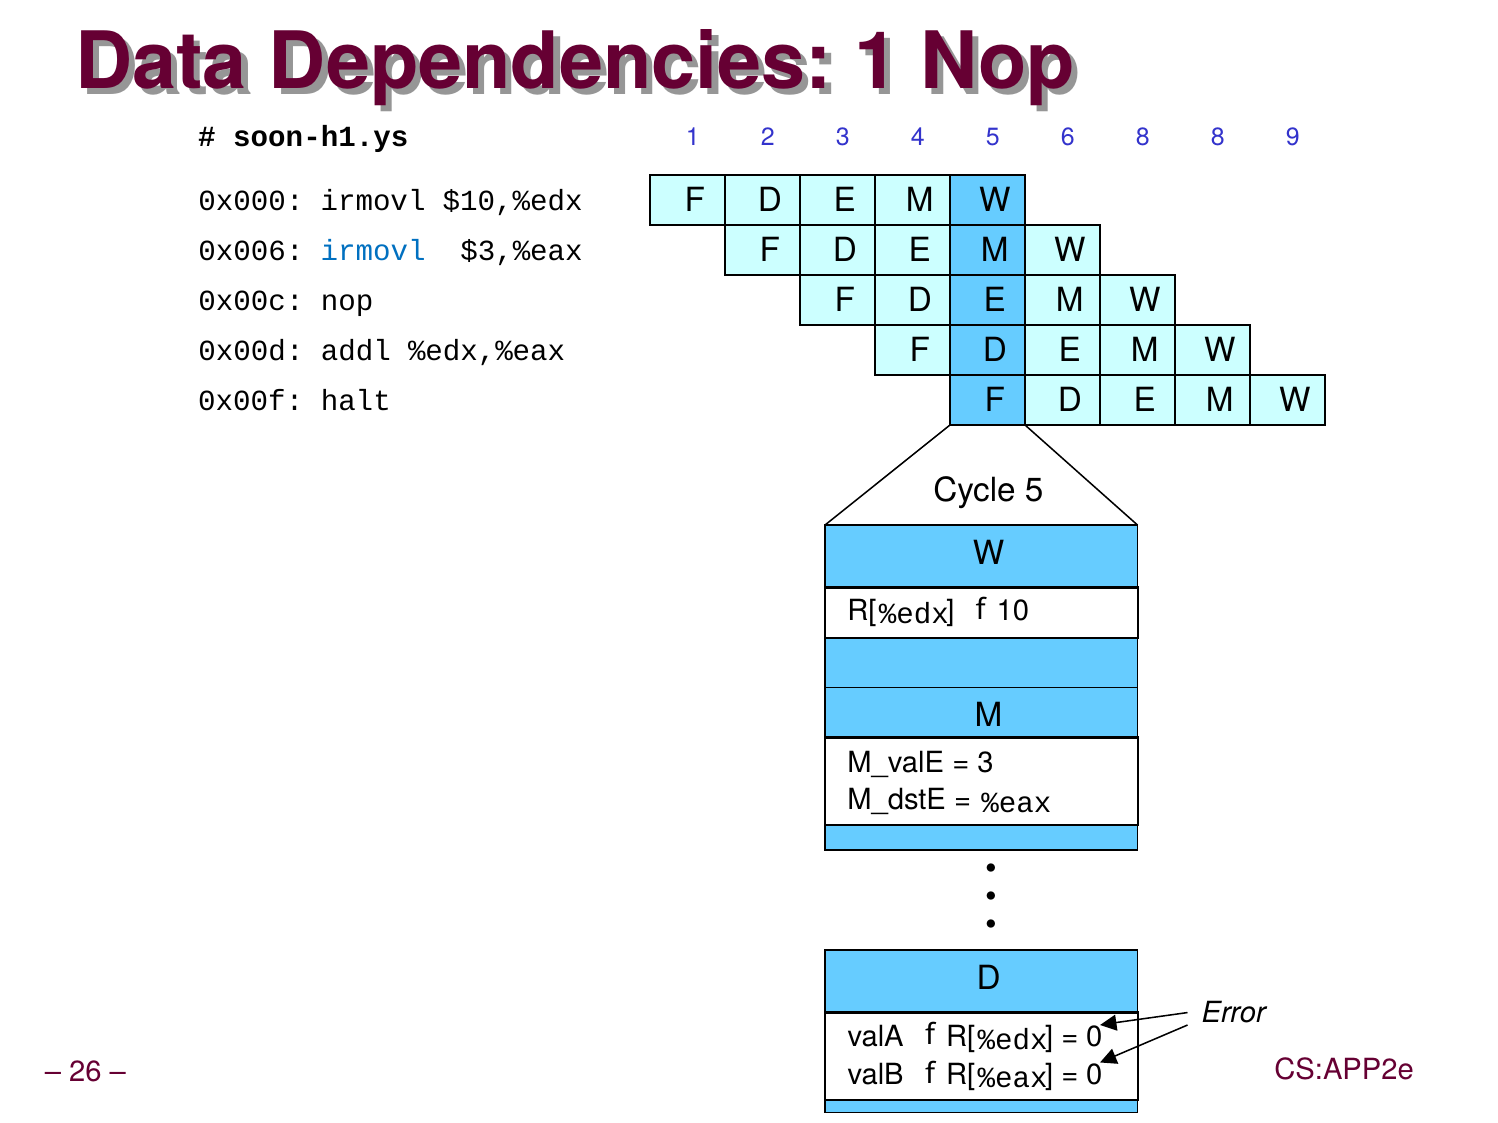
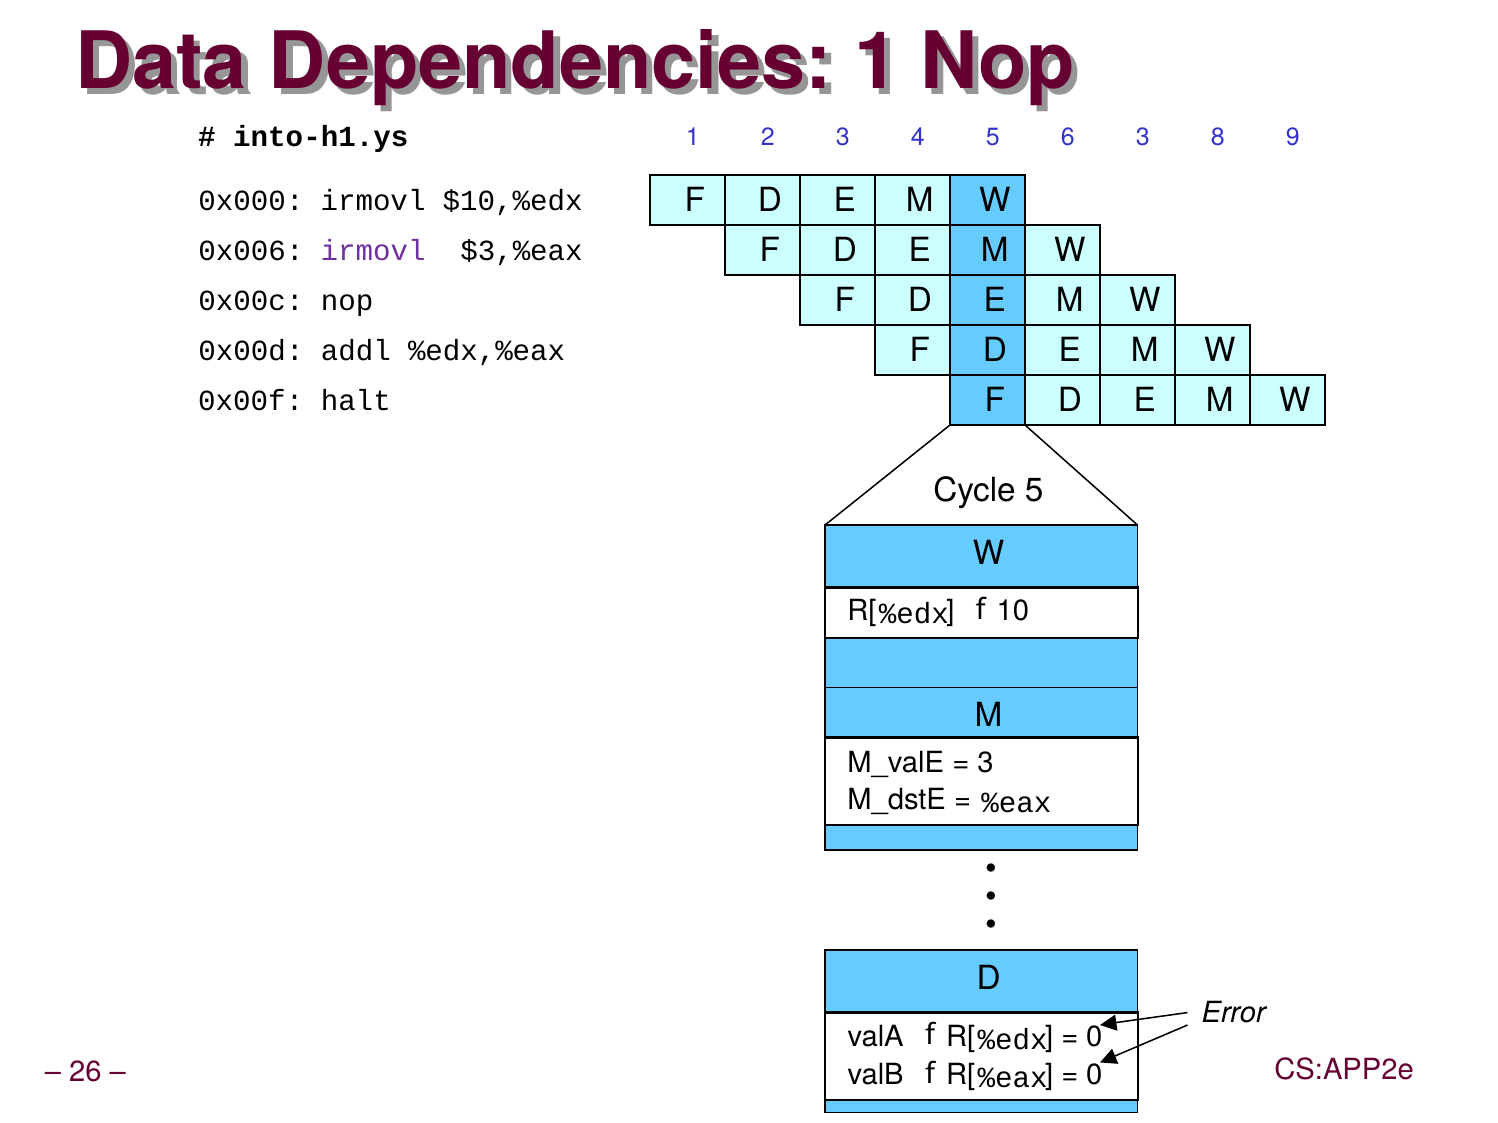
soon-h1.ys: soon-h1.ys -> into-h1.ys
6 8: 8 -> 3
irmovl at (373, 251) colour: blue -> purple
